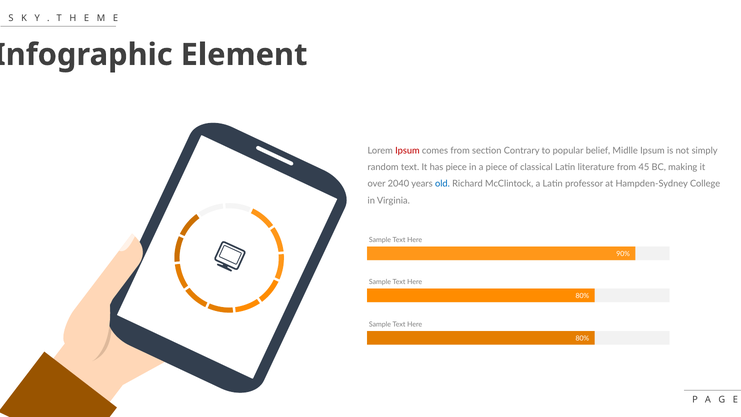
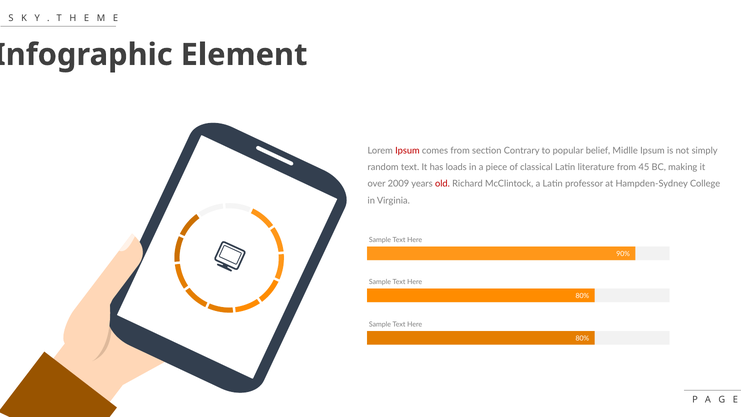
has piece: piece -> loads
2040: 2040 -> 2009
old colour: blue -> red
